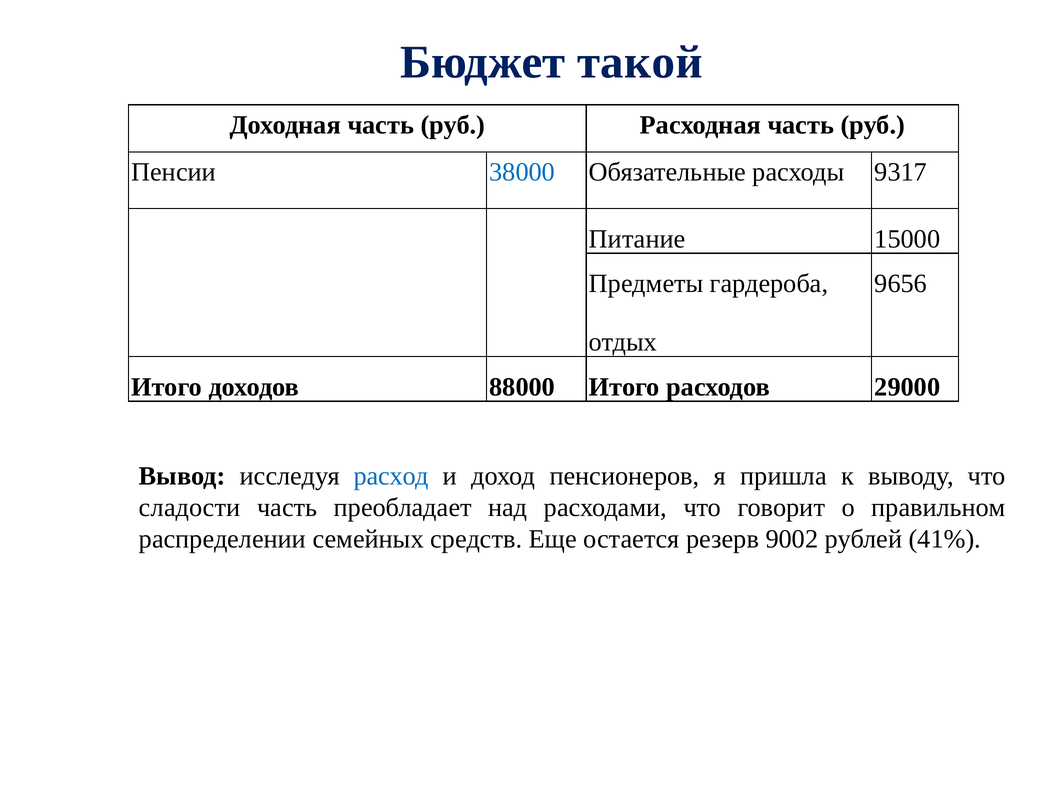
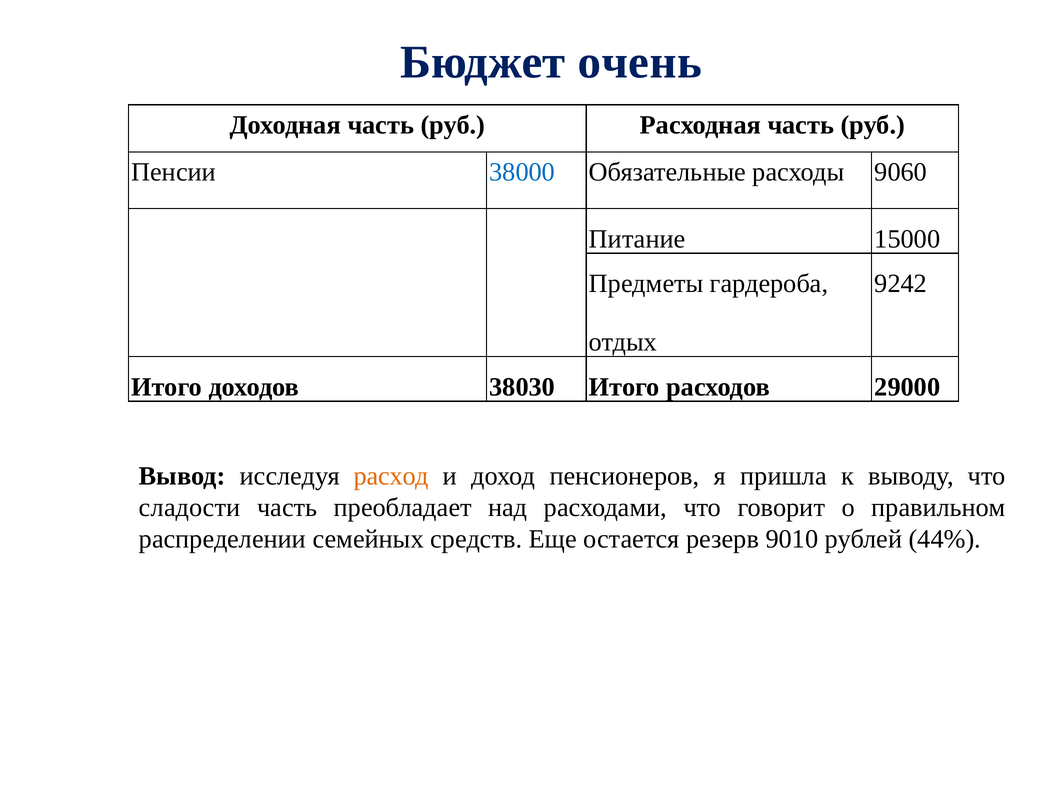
такой: такой -> очень
9317: 9317 -> 9060
9656: 9656 -> 9242
88000: 88000 -> 38030
расход colour: blue -> orange
9002: 9002 -> 9010
41%: 41% -> 44%
